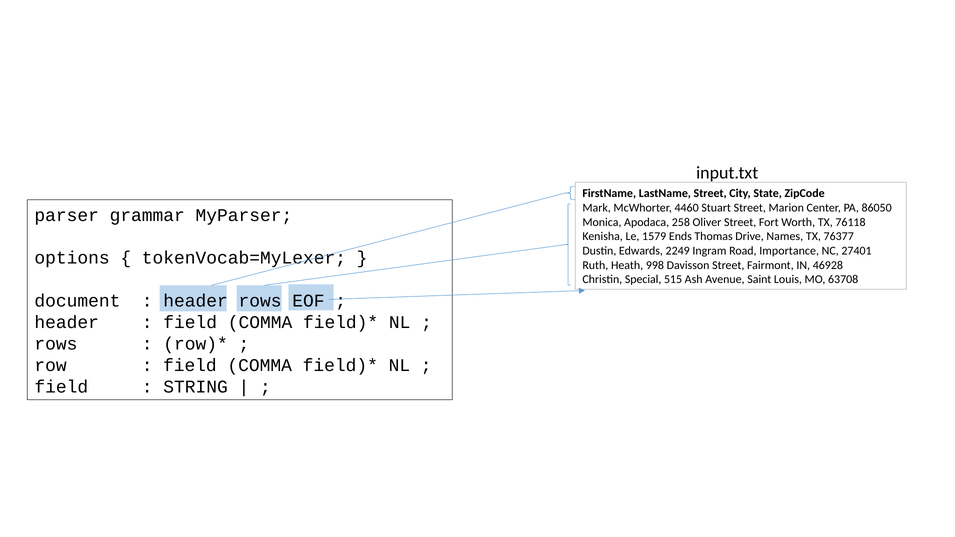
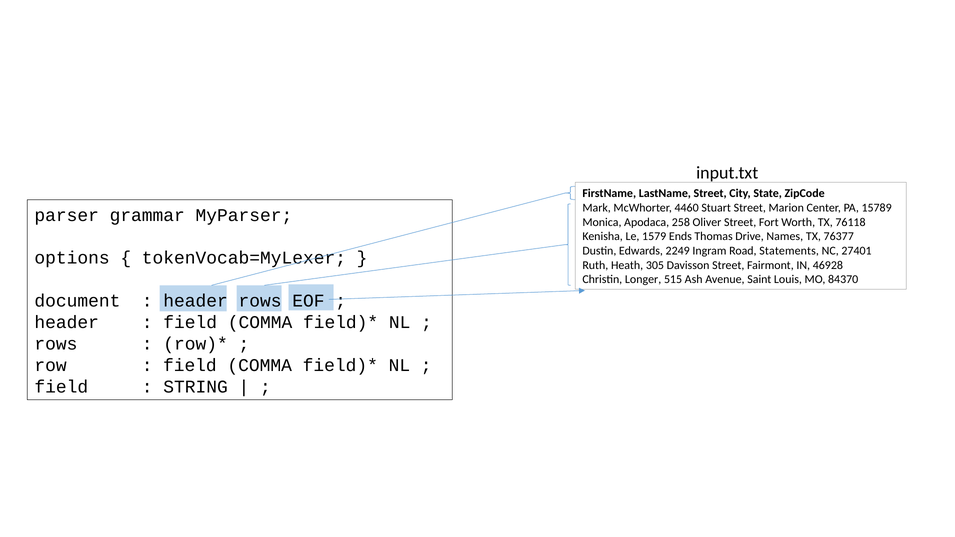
86050: 86050 -> 15789
Importance: Importance -> Statements
998: 998 -> 305
Special: Special -> Longer
63708: 63708 -> 84370
